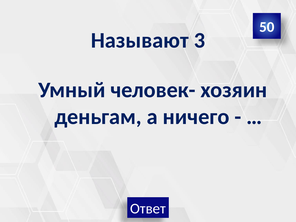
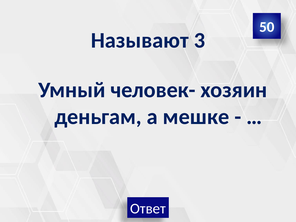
ничего: ничего -> мешке
